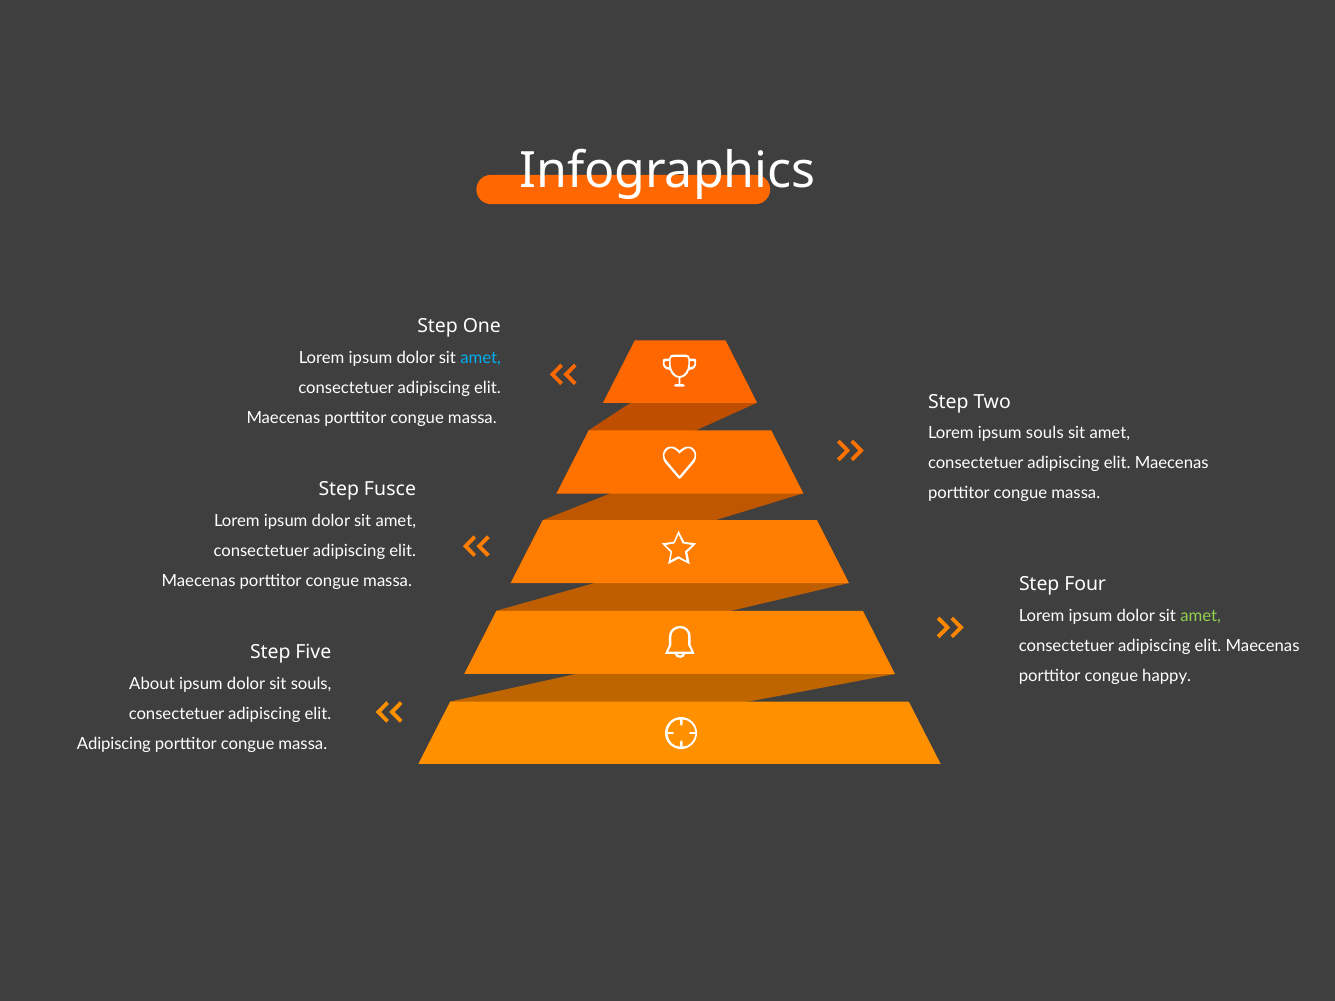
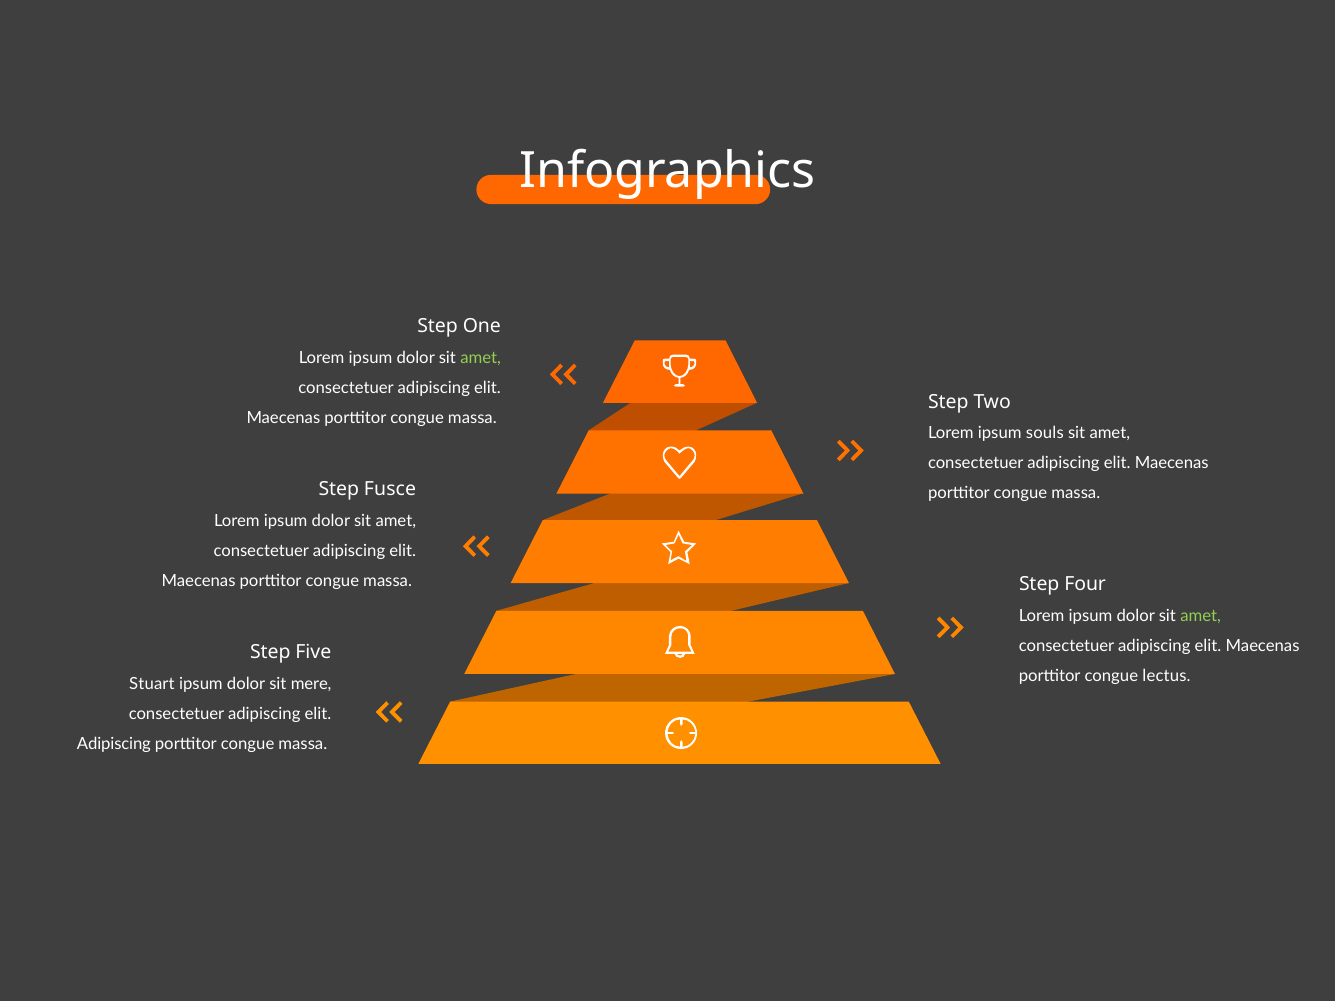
amet at (481, 358) colour: light blue -> light green
happy: happy -> lectus
About: About -> Stuart
sit souls: souls -> mere
